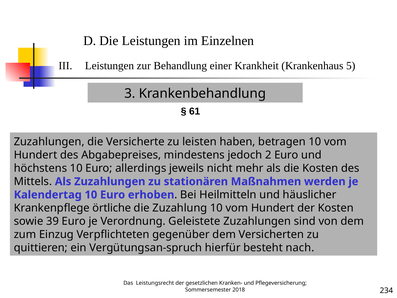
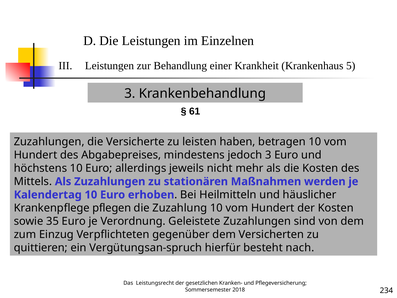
jedoch 2: 2 -> 3
örtliche: örtliche -> pflegen
39: 39 -> 35
